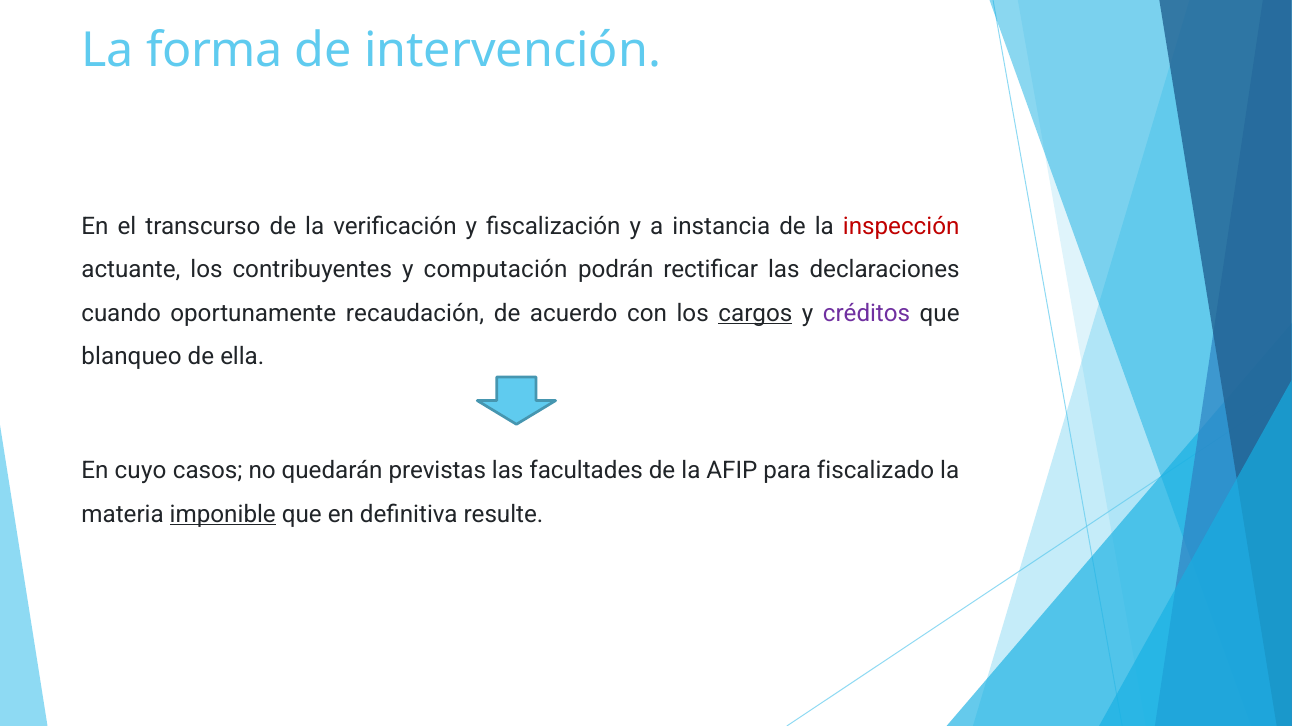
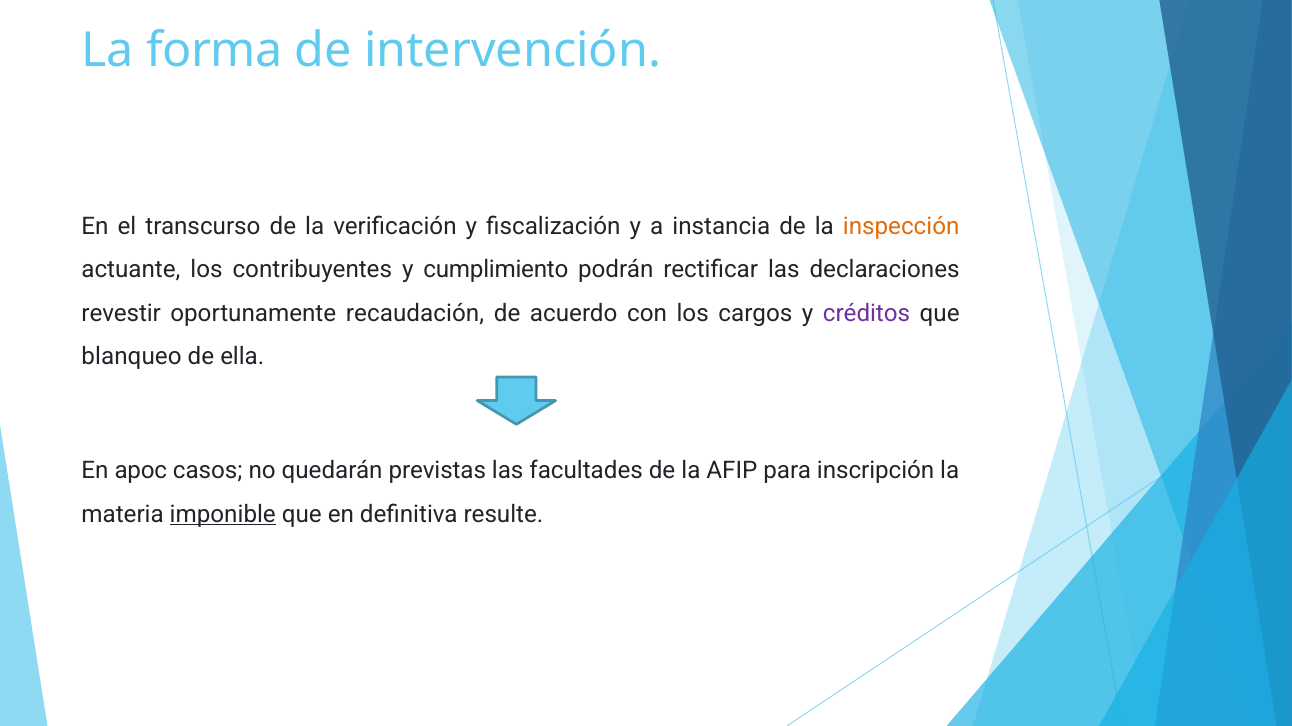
inspección colour: red -> orange
computación: computación -> cumplimiento
cuando: cuando -> revestir
cargos underline: present -> none
cuyo: cuyo -> apoc
fiscalizado: fiscalizado -> inscripción
